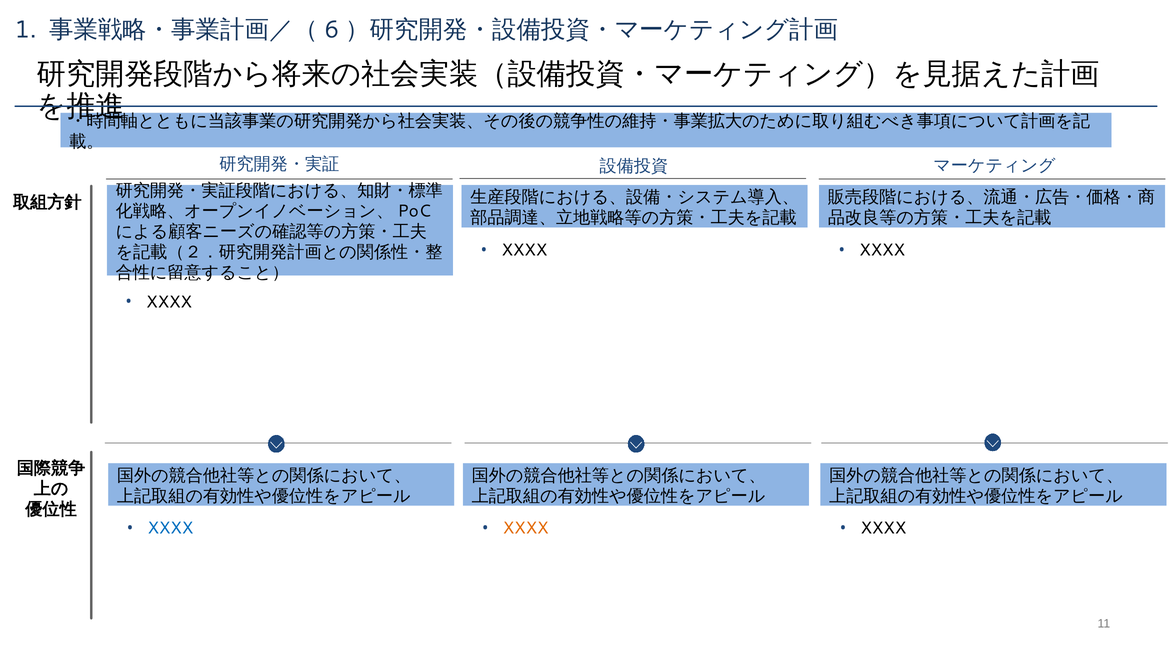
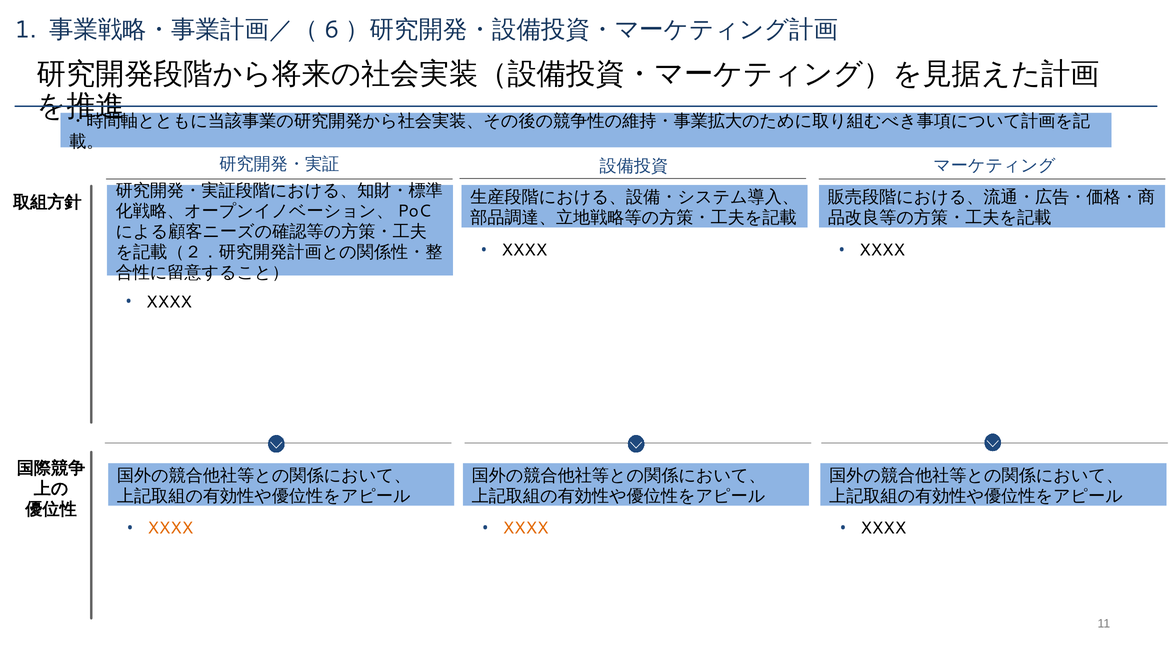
XXXX at (170, 529) colour: blue -> orange
